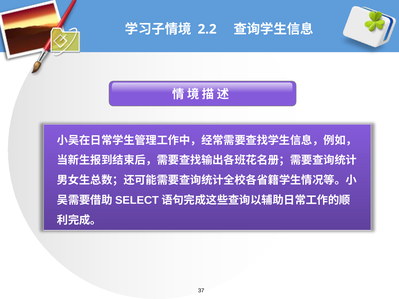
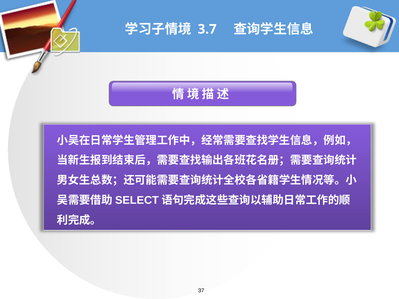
2.2: 2.2 -> 3.7
